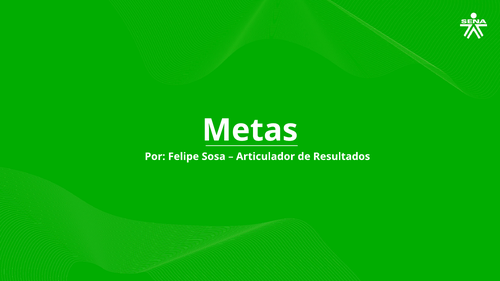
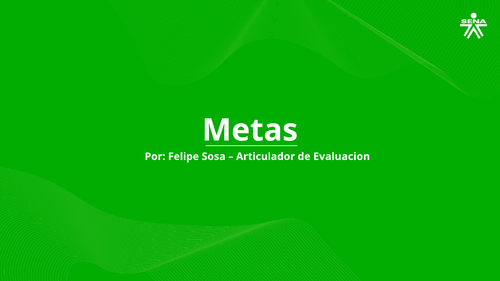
Resultados: Resultados -> Evaluacion
